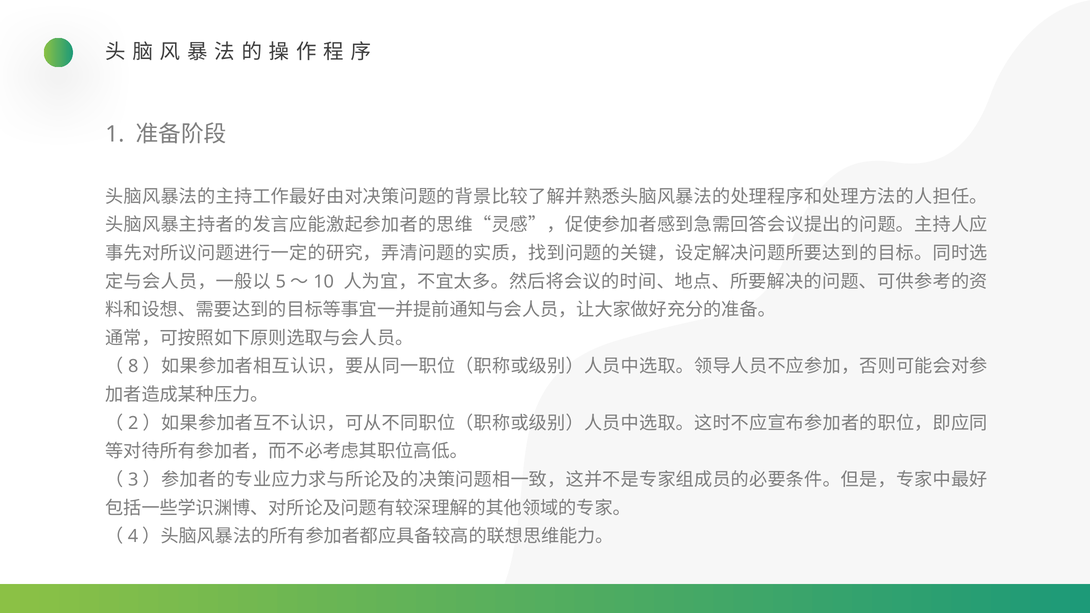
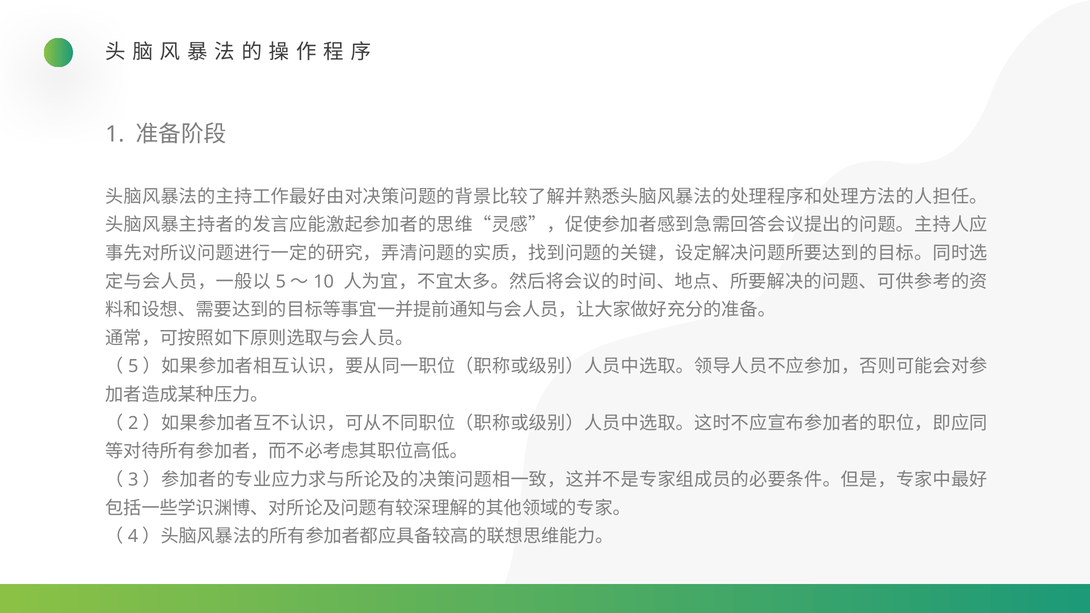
8 at (133, 367): 8 -> 5
